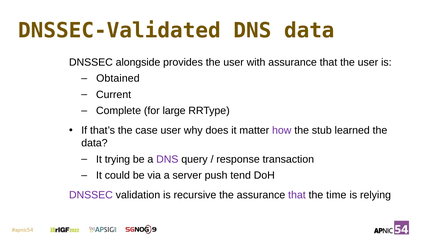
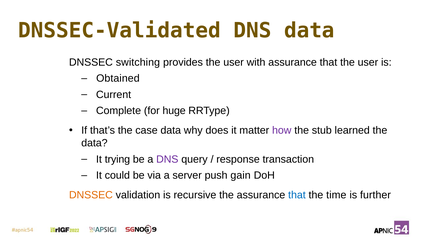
alongside: alongside -> switching
large: large -> huge
case user: user -> data
tend: tend -> gain
DNSSEC at (91, 195) colour: purple -> orange
that at (297, 195) colour: purple -> blue
relying: relying -> further
